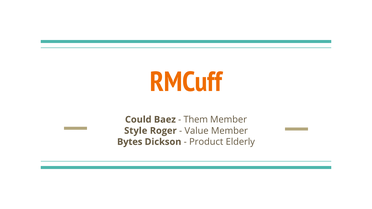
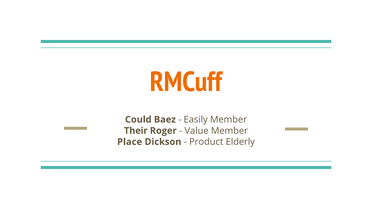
Them: Them -> Easily
Style: Style -> Their
Bytes: Bytes -> Place
